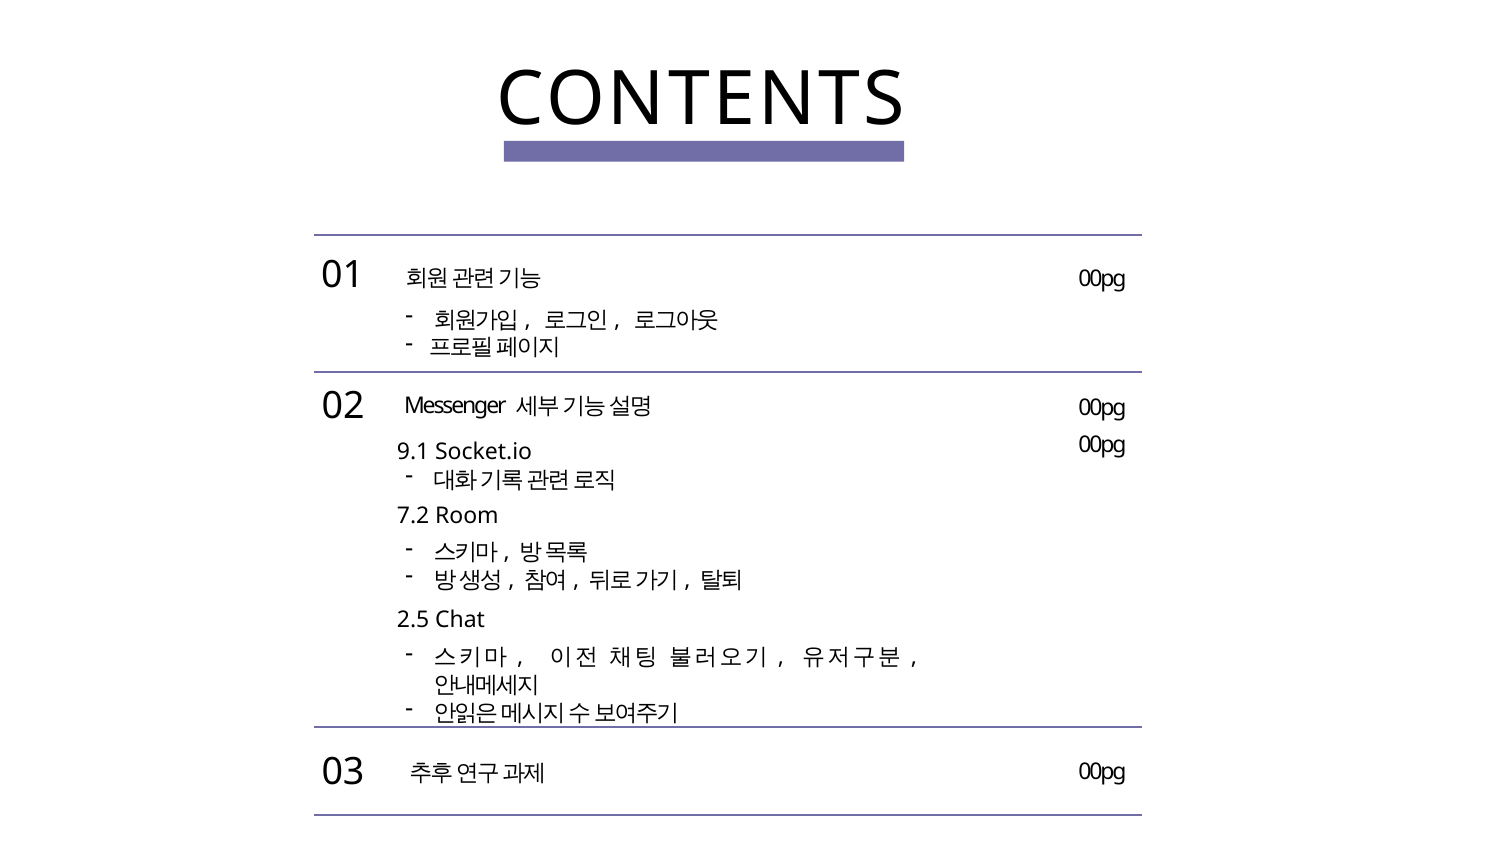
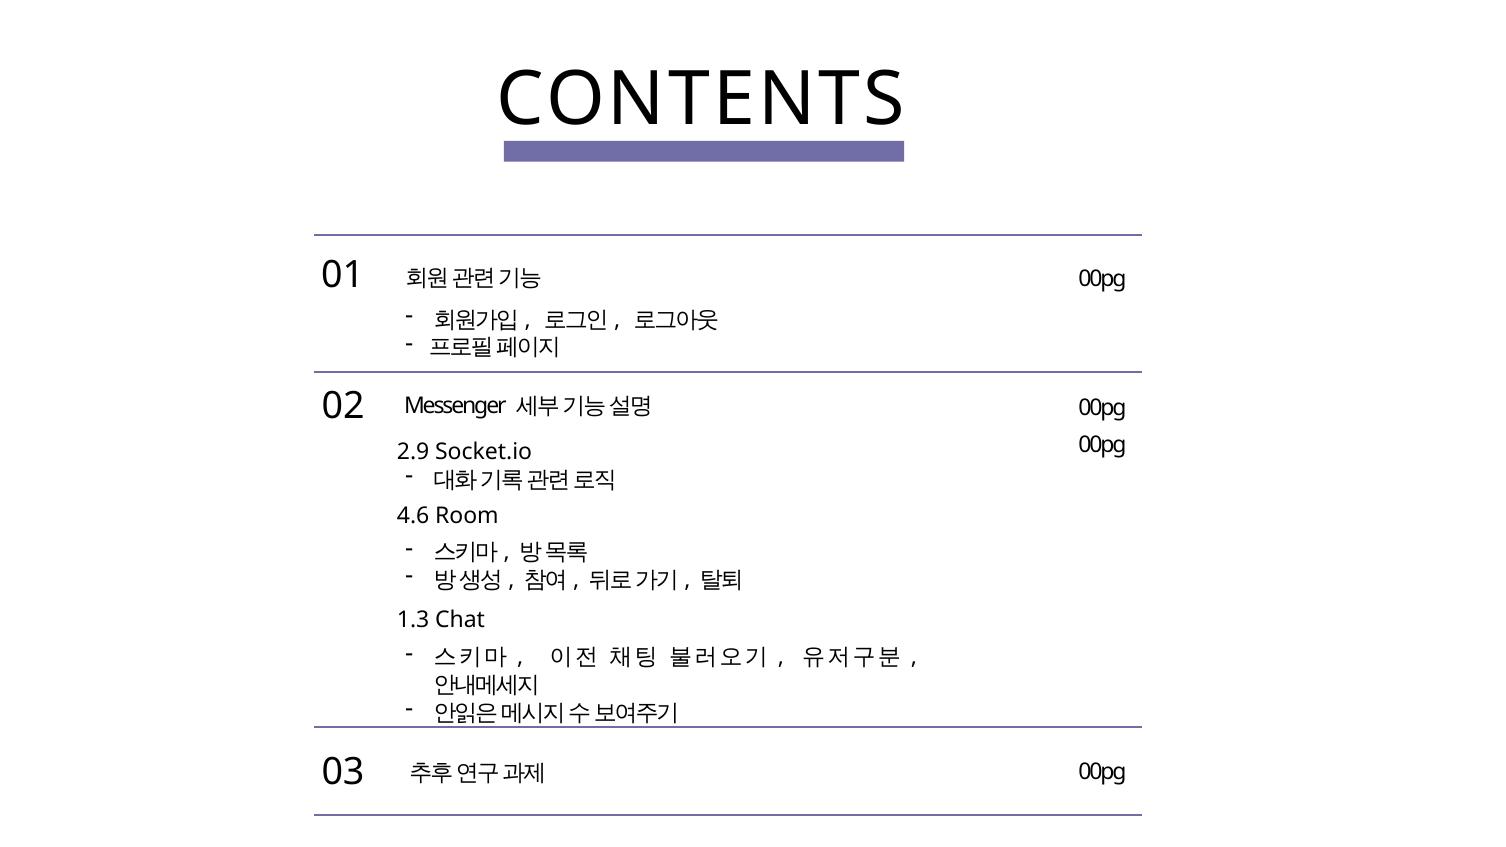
9.1: 9.1 -> 2.9
7.2: 7.2 -> 4.6
2.5: 2.5 -> 1.3
